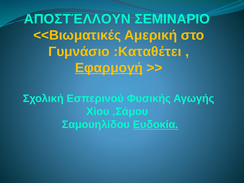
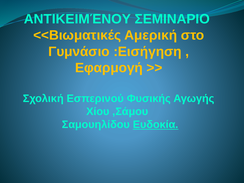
ΑΠΟΣΤΈΛΛΟΥΝ: ΑΠΟΣΤΈΛΛΟΥΝ -> ΑΝΤΙΚΕΙΜΈΝΟΥ
:Καταθέτει: :Καταθέτει -> :Εισήγηση
Εφαρμογή underline: present -> none
